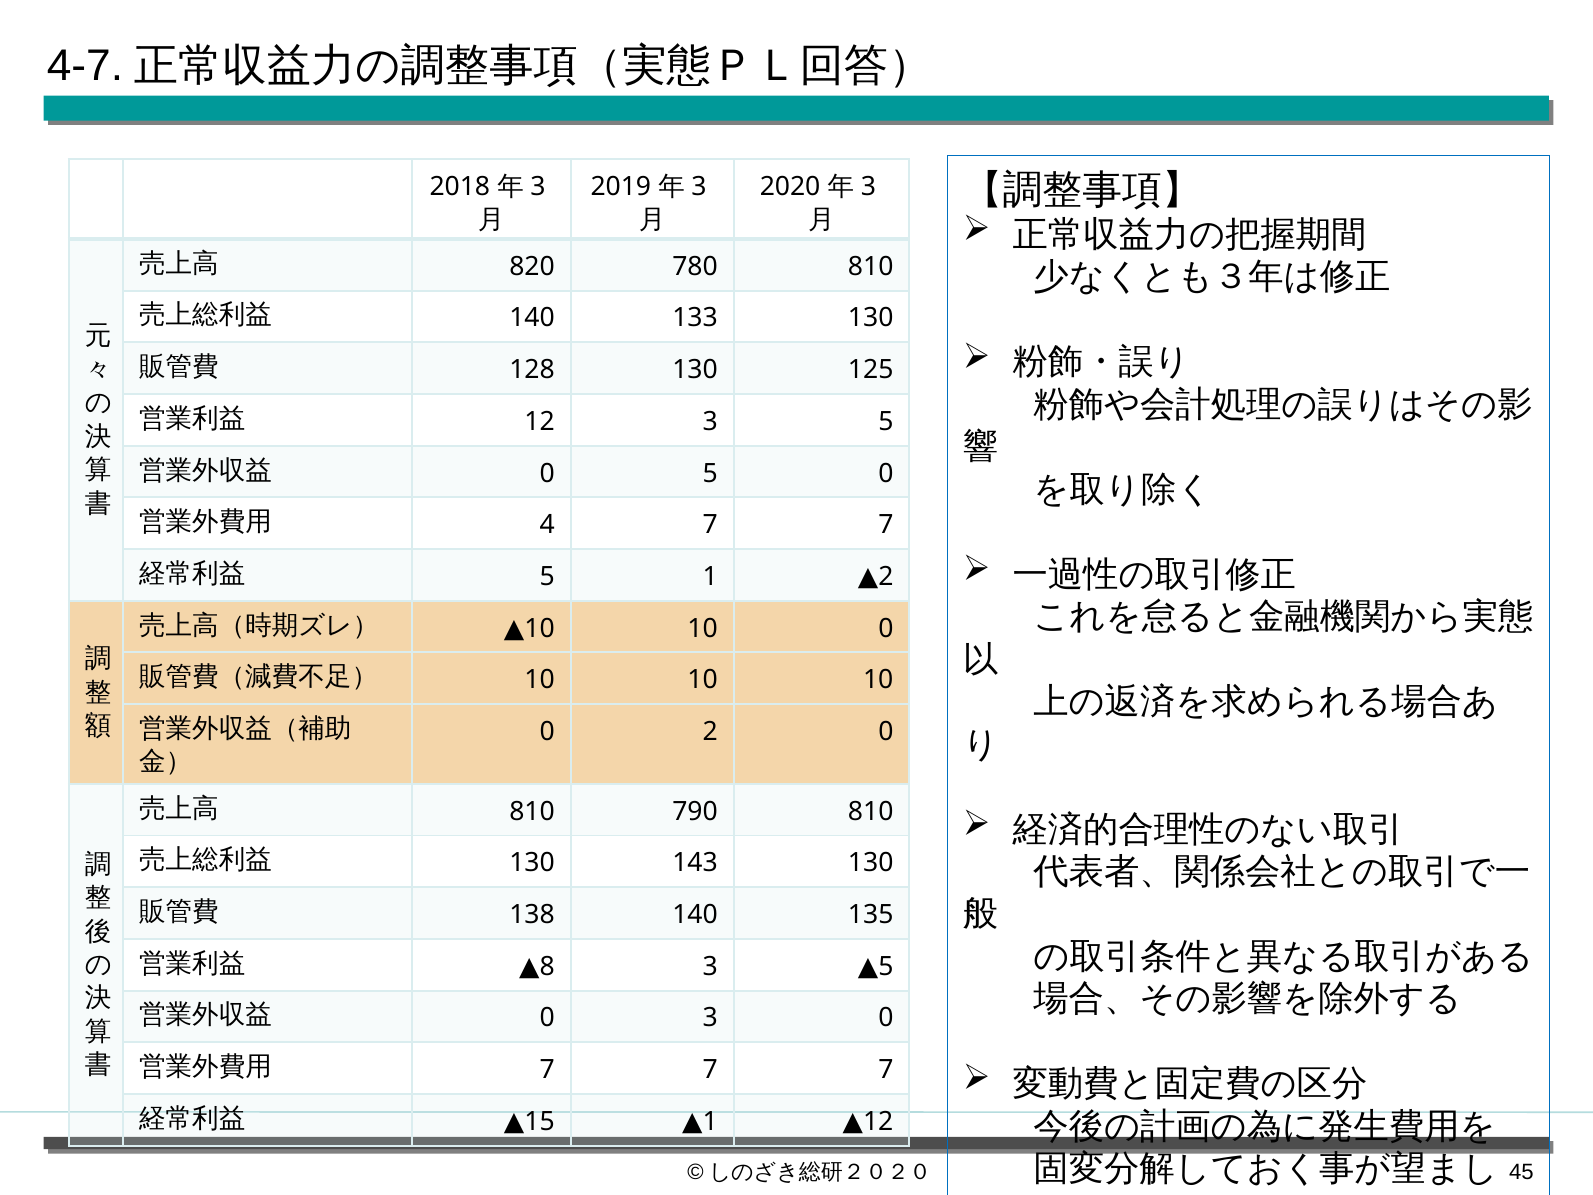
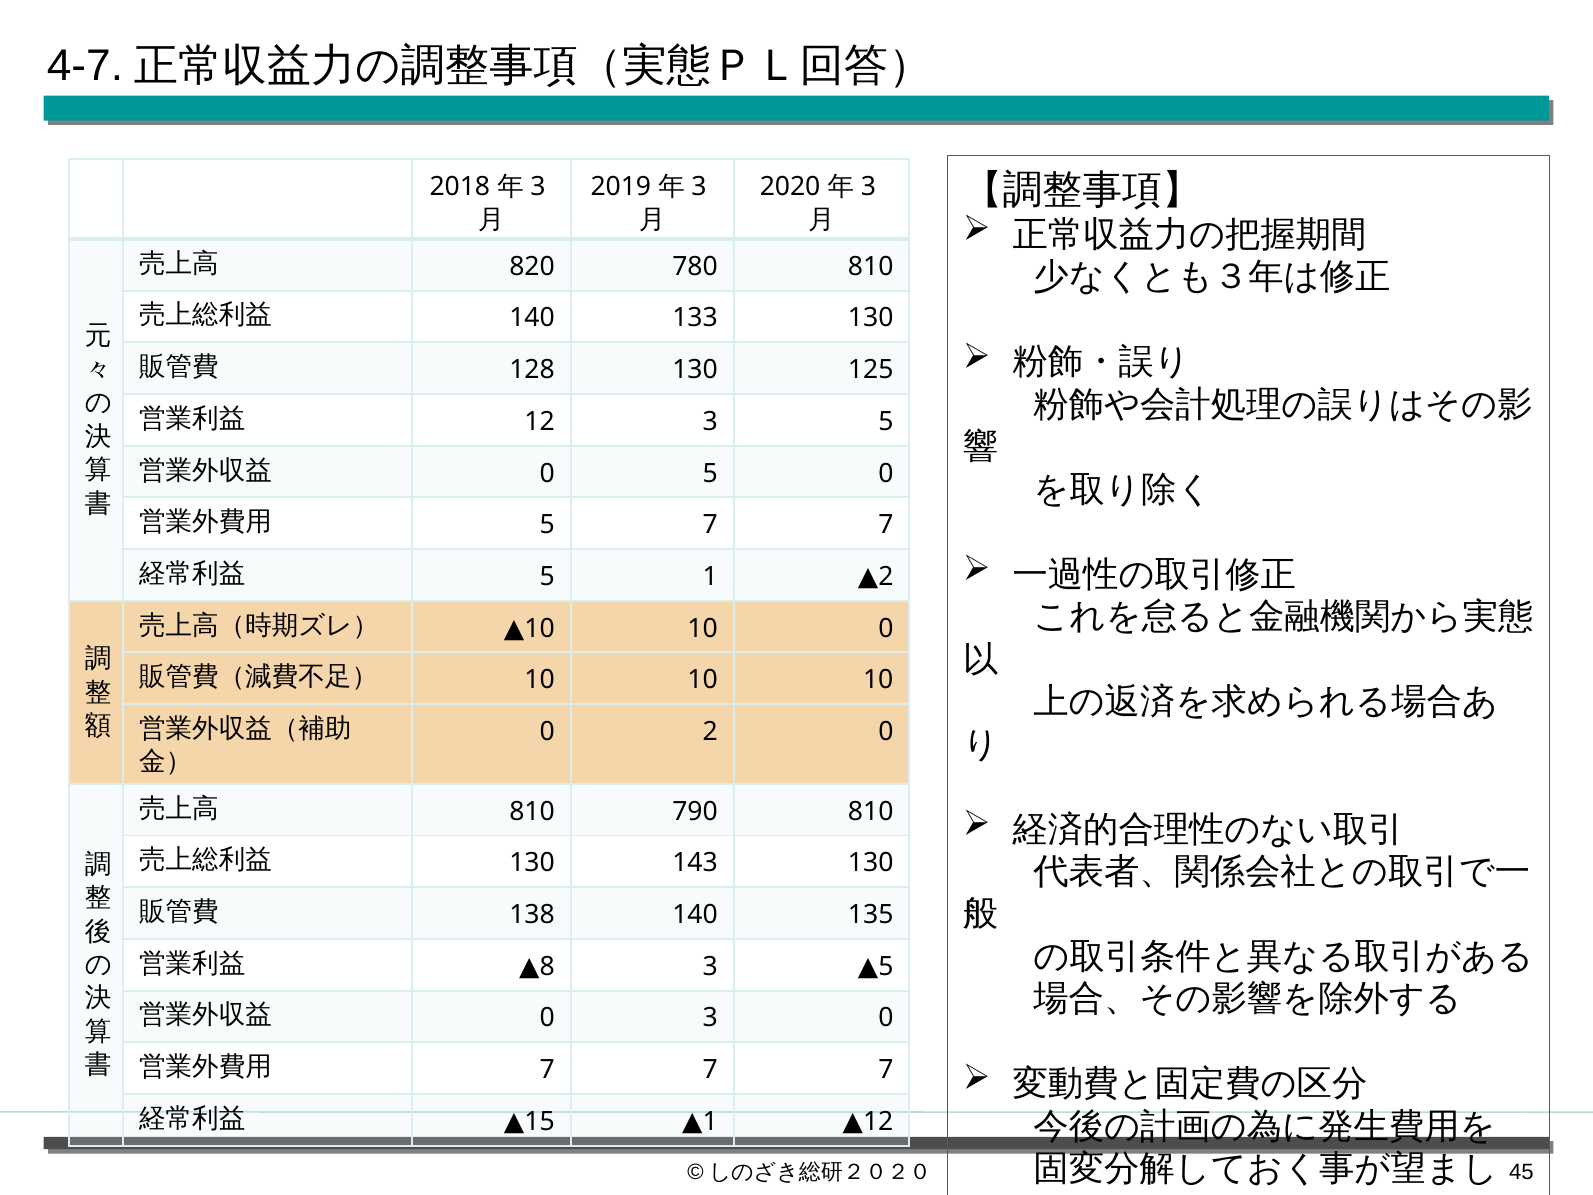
4 at (547, 525): 4 -> 5
